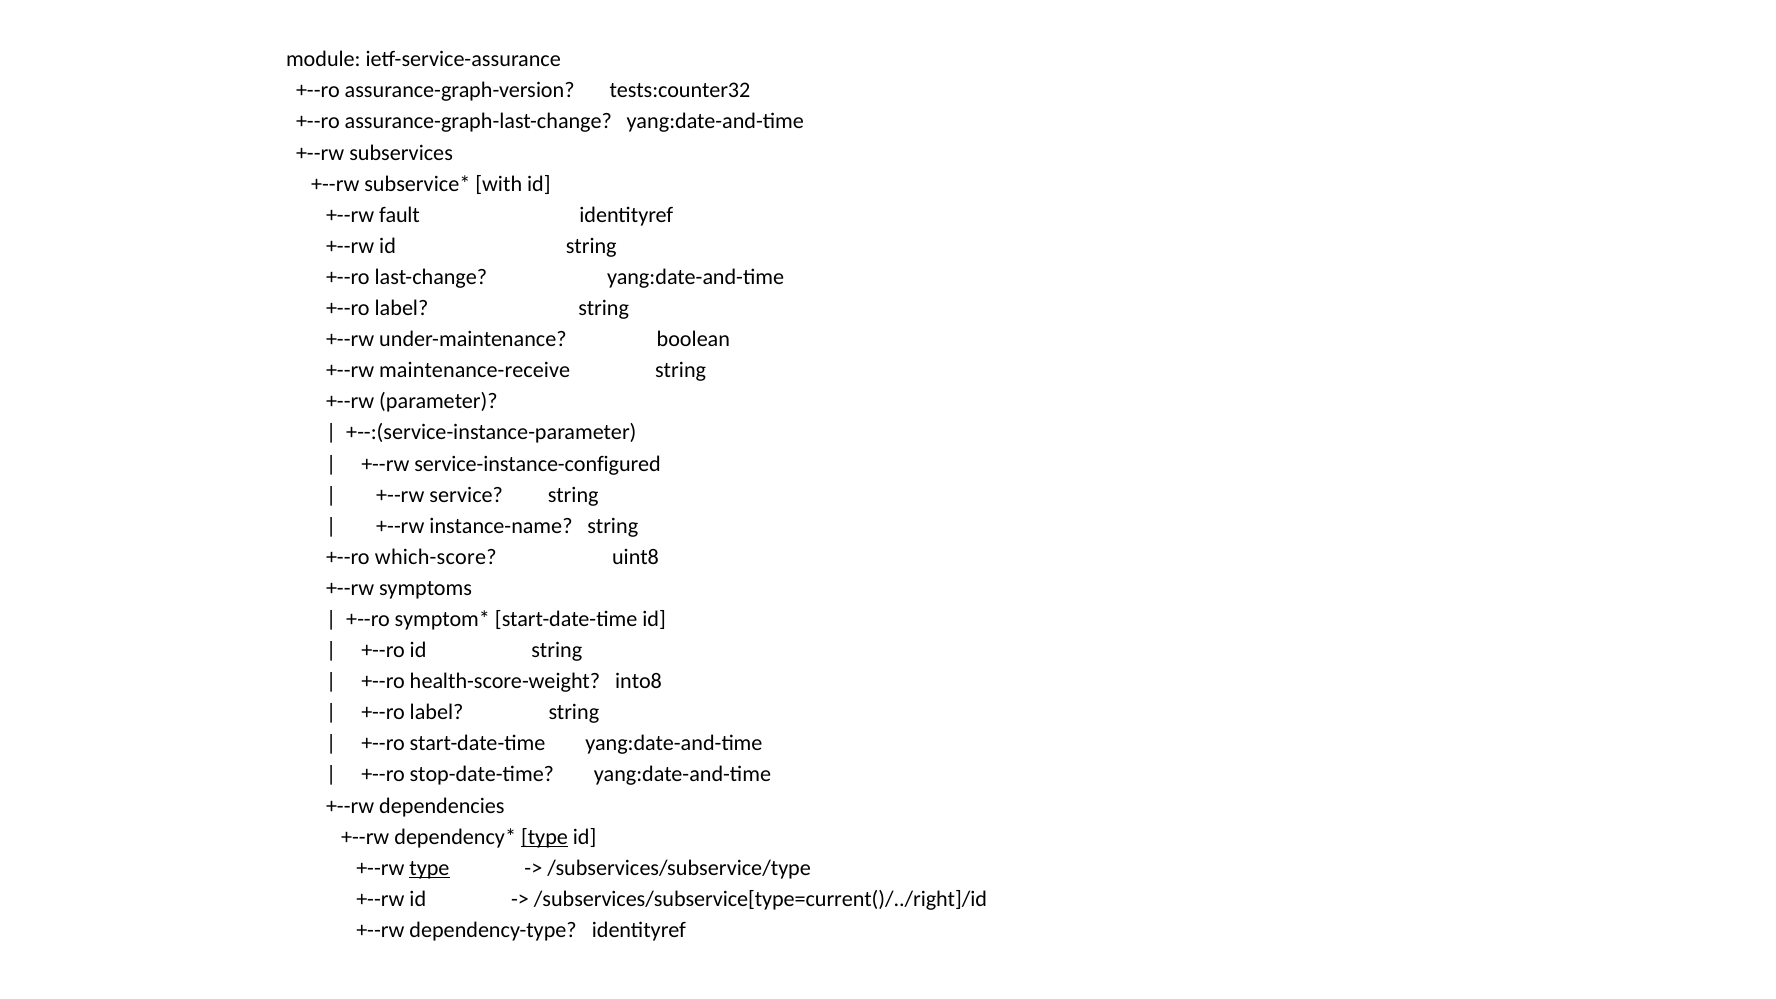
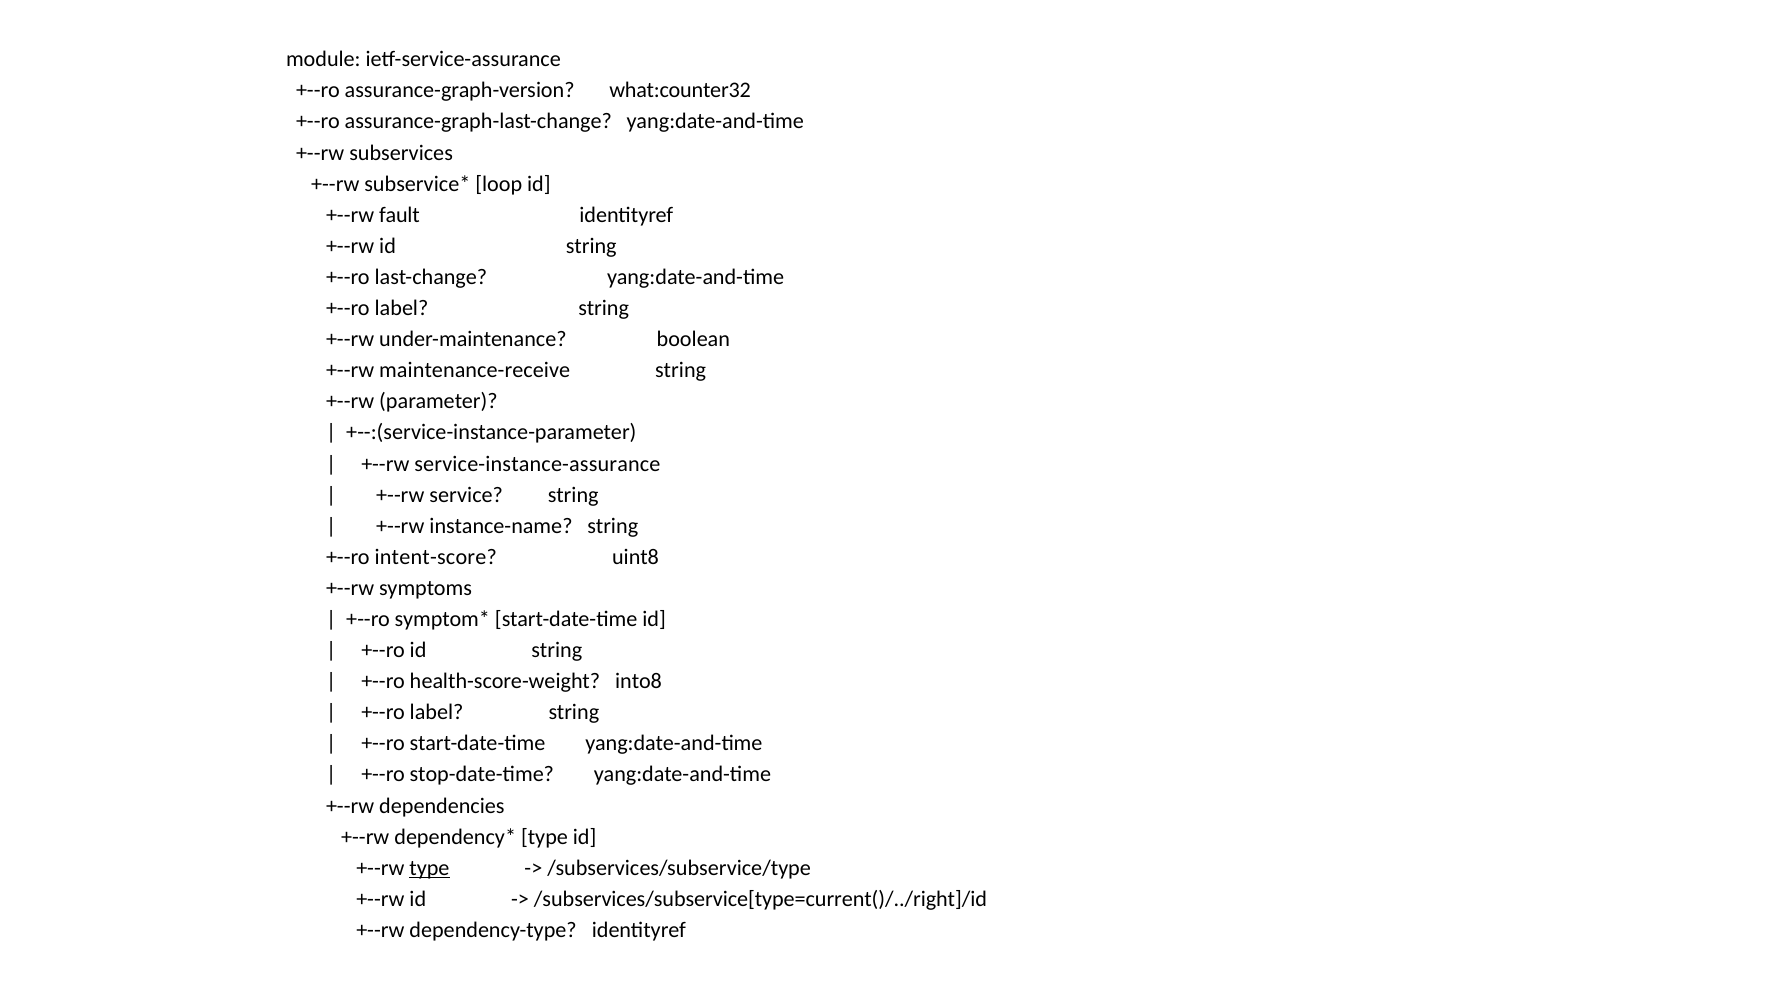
tests:counter32: tests:counter32 -> what:counter32
with: with -> loop
service-instance-configured: service-instance-configured -> service-instance-assurance
which-score: which-score -> intent-score
type at (544, 837) underline: present -> none
